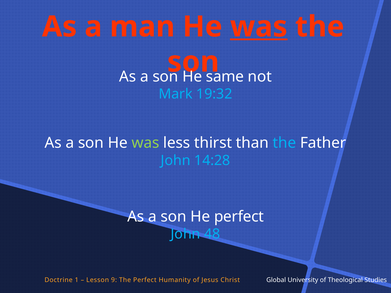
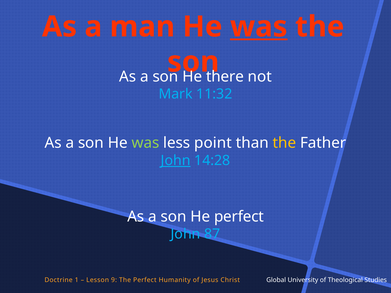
same: same -> there
19:32: 19:32 -> 11:32
thirst: thirst -> point
the at (284, 143) colour: light blue -> yellow
John at (176, 161) underline: none -> present
48: 48 -> 87
